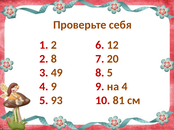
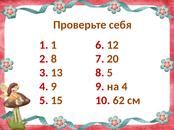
1 2: 2 -> 1
49: 49 -> 13
93: 93 -> 15
81: 81 -> 62
